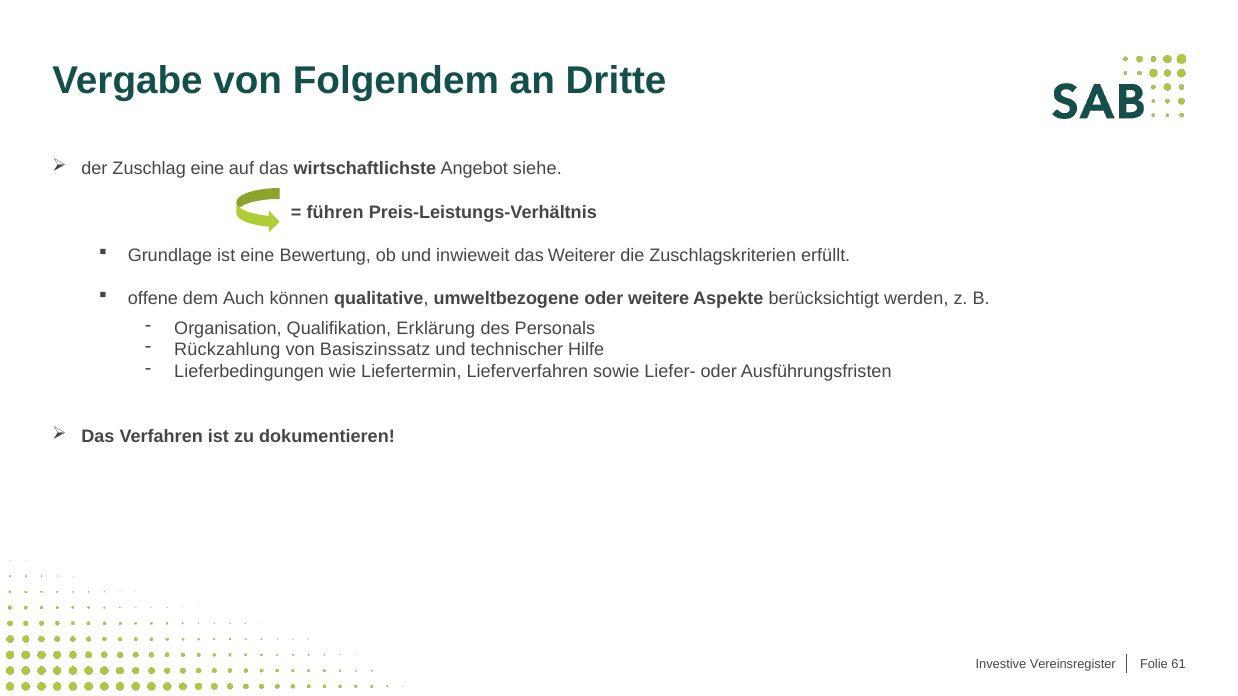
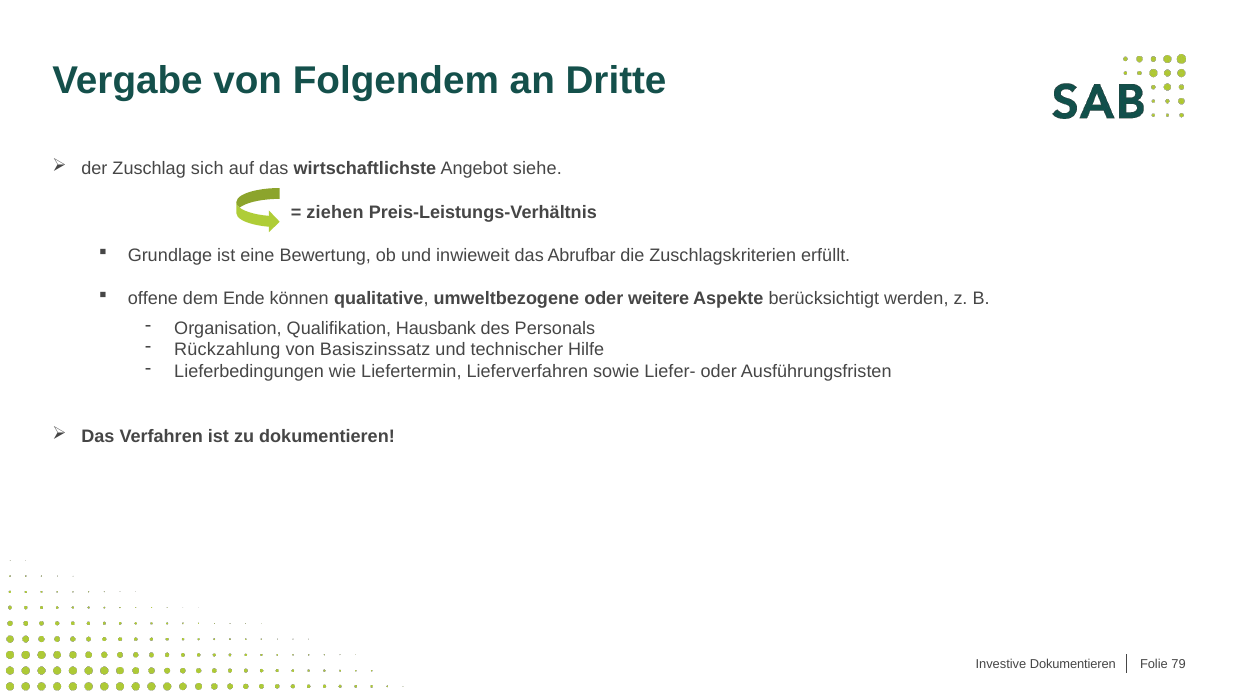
Zuschlag eine: eine -> sich
führen: führen -> ziehen
Weiterer: Weiterer -> Abrufbar
Auch: Auch -> Ende
Erklärung: Erklärung -> Hausbank
Investive Vereinsregister: Vereinsregister -> Dokumentieren
61: 61 -> 79
